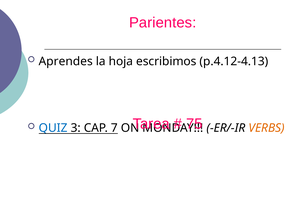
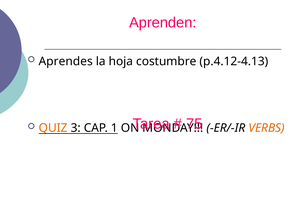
Parientes: Parientes -> Aprenden
escribimos: escribimos -> costumbre
QUIZ colour: blue -> orange
7: 7 -> 1
